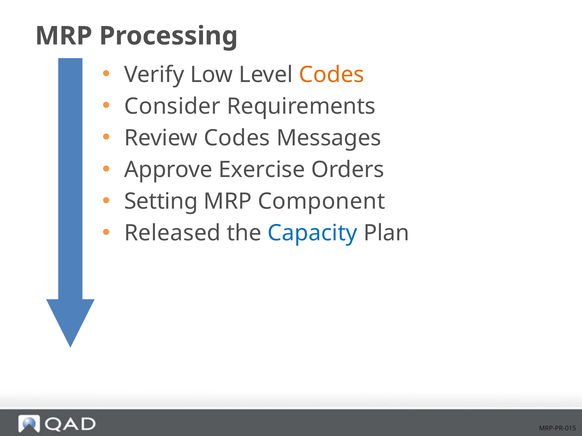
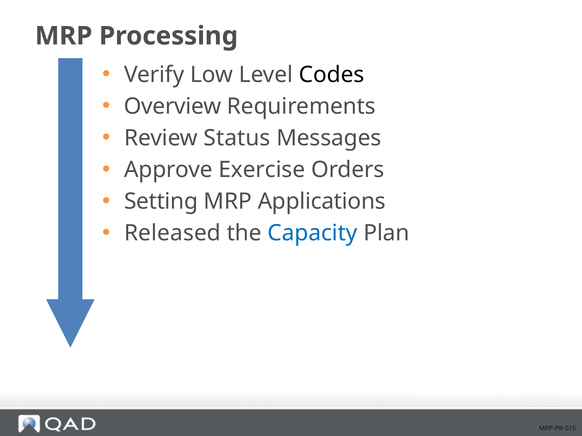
Codes at (332, 75) colour: orange -> black
Consider: Consider -> Overview
Review Codes: Codes -> Status
Component: Component -> Applications
